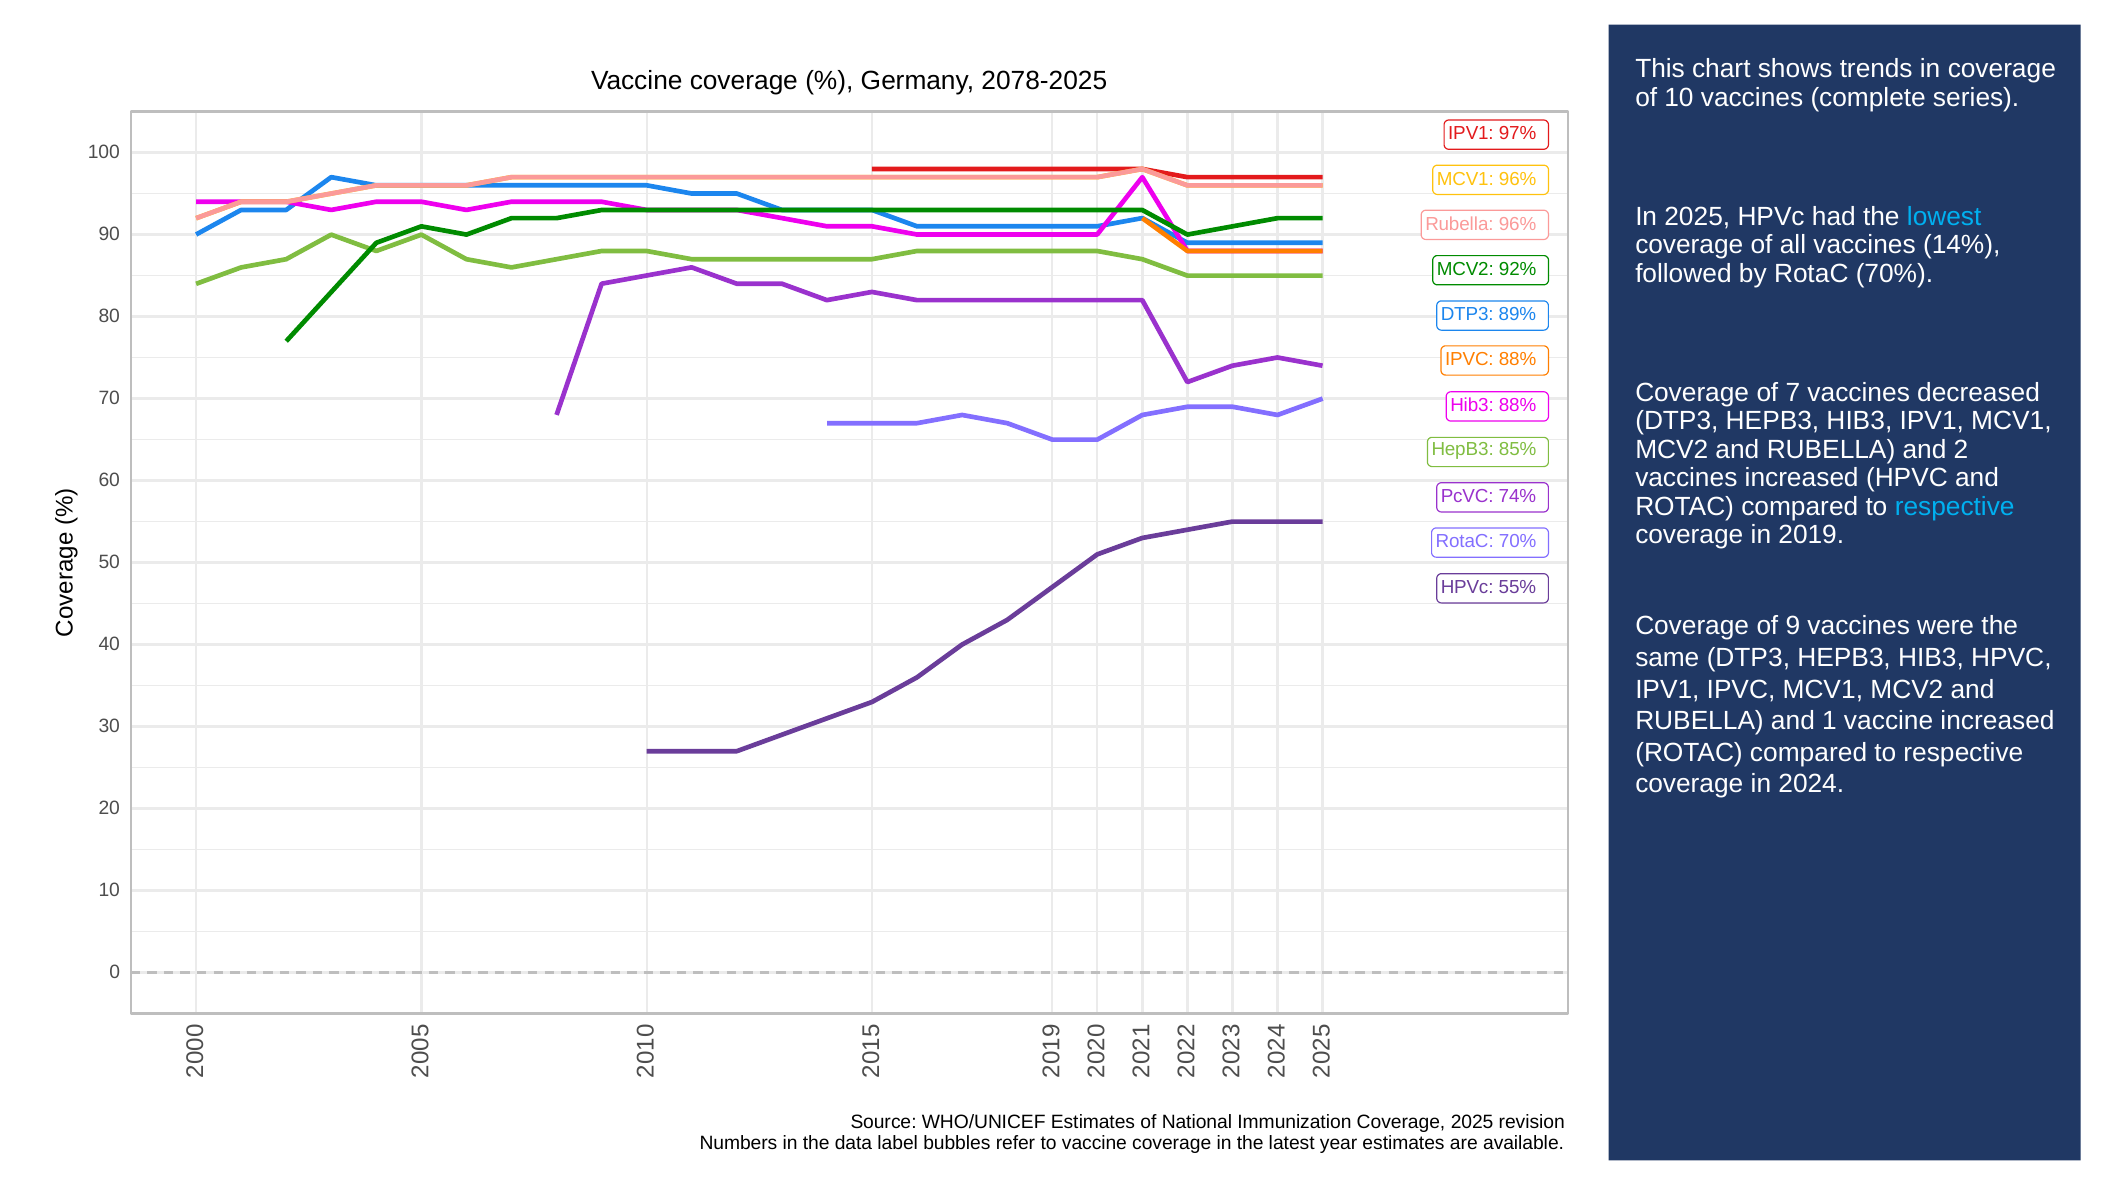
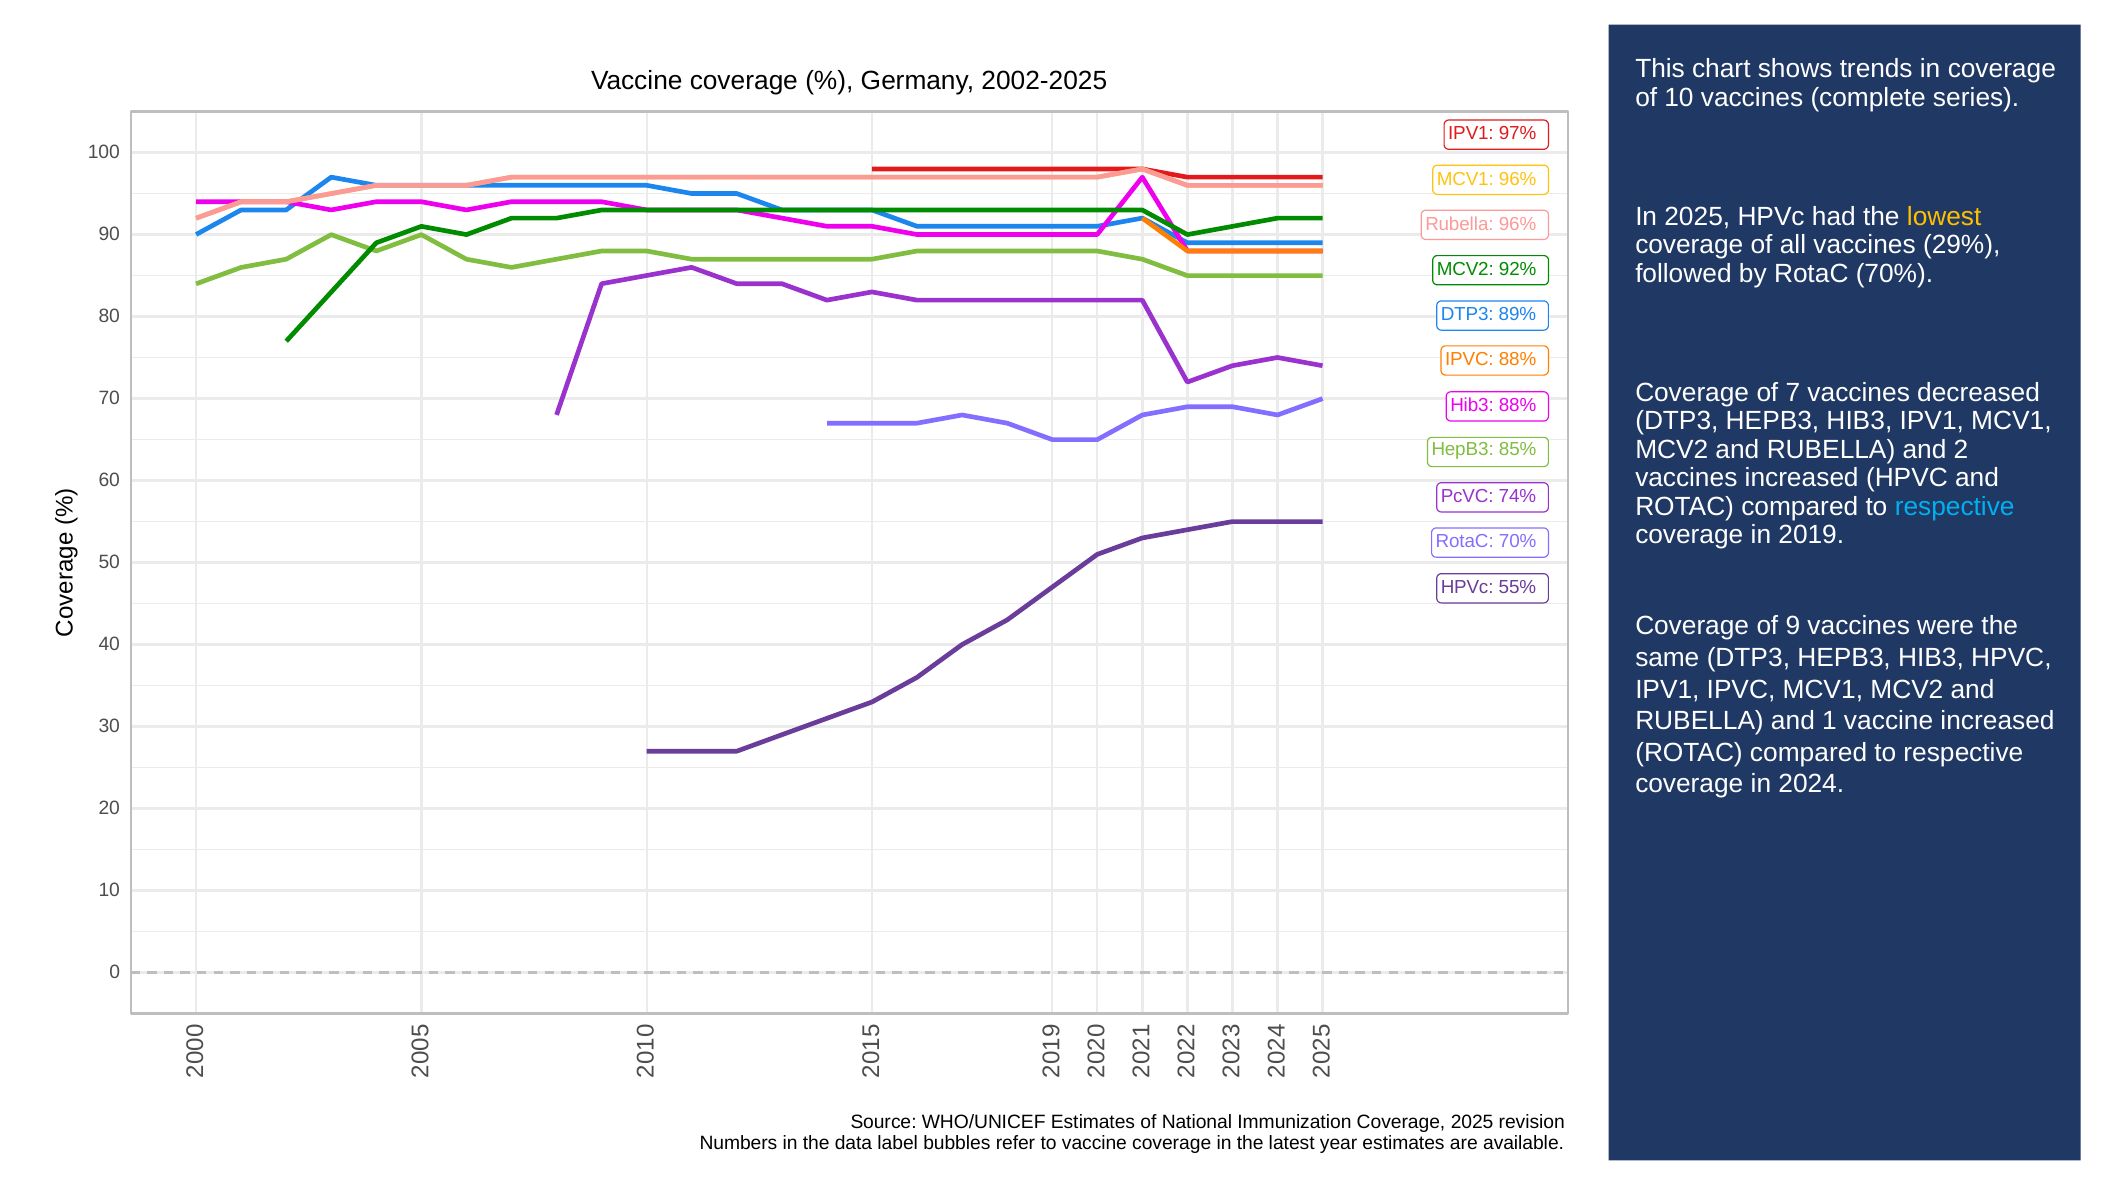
2078-2025: 2078-2025 -> 2002-2025
lowest colour: light blue -> yellow
14%: 14% -> 29%
